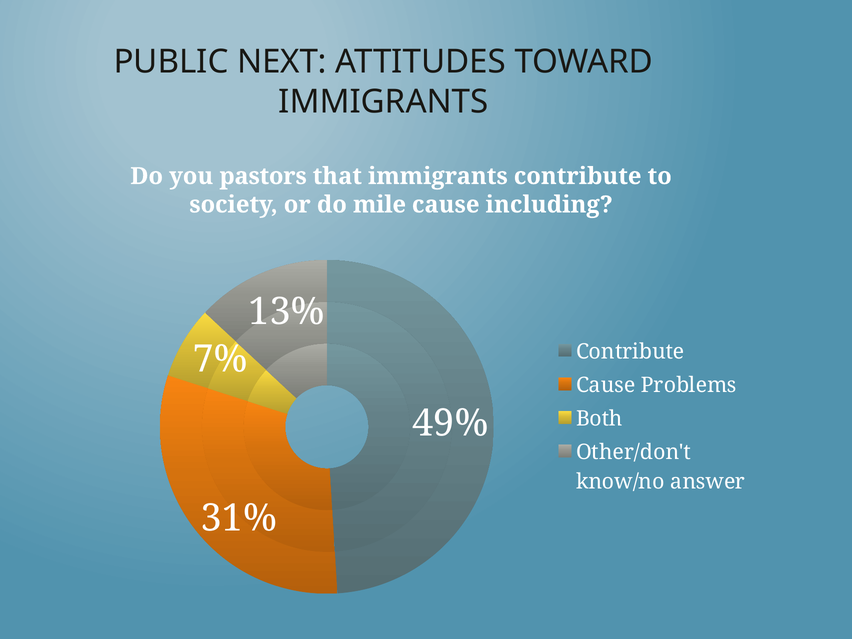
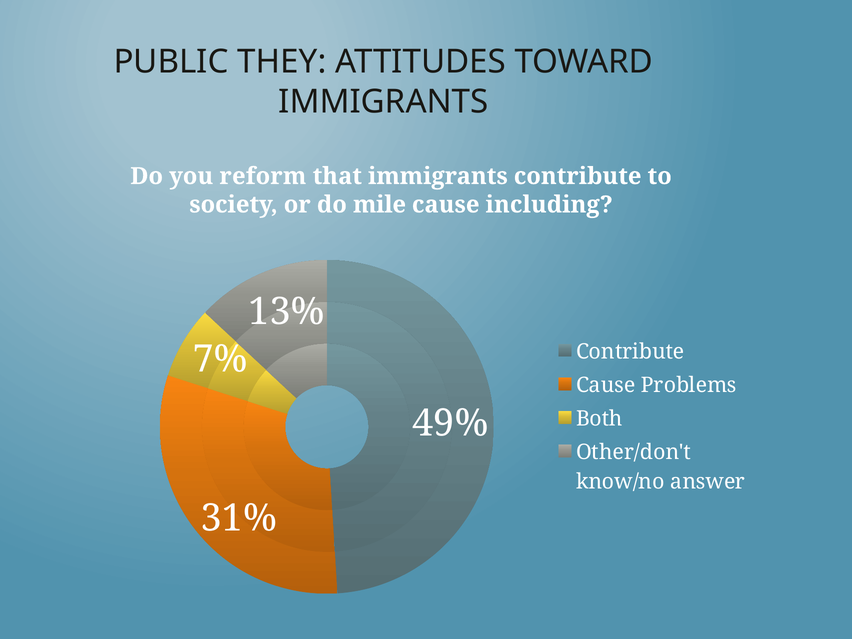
NEXT: NEXT -> THEY
pastors: pastors -> reform
